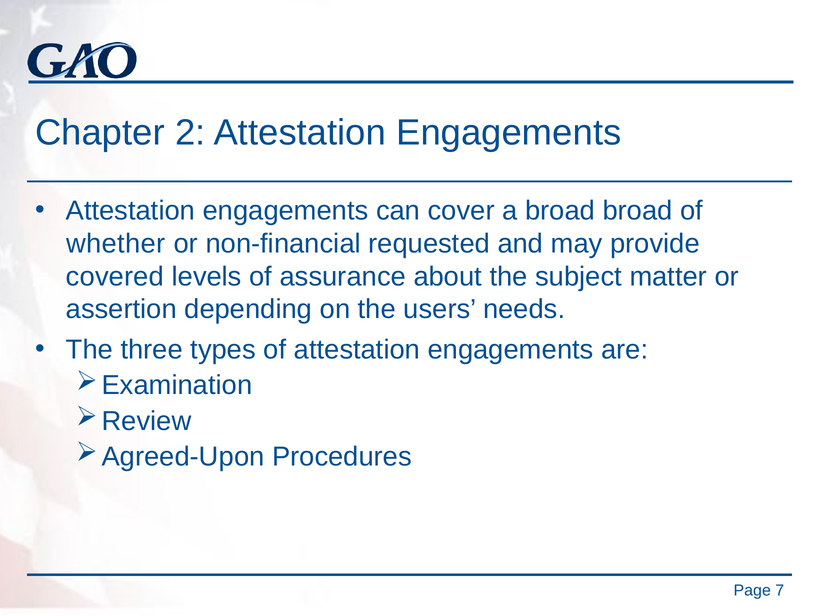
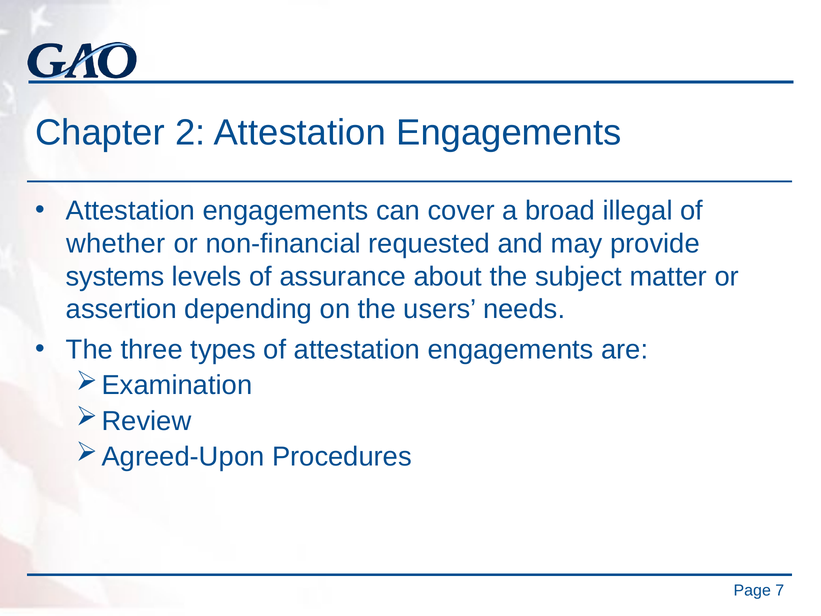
broad broad: broad -> illegal
covered: covered -> systems
